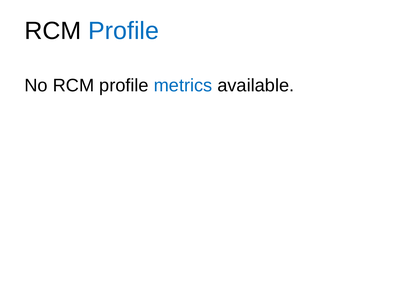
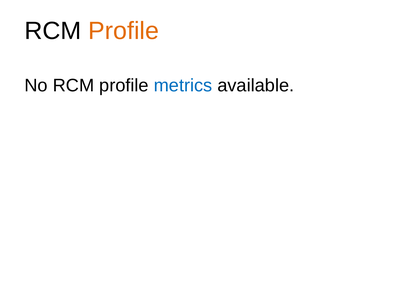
Profile at (124, 31) colour: blue -> orange
